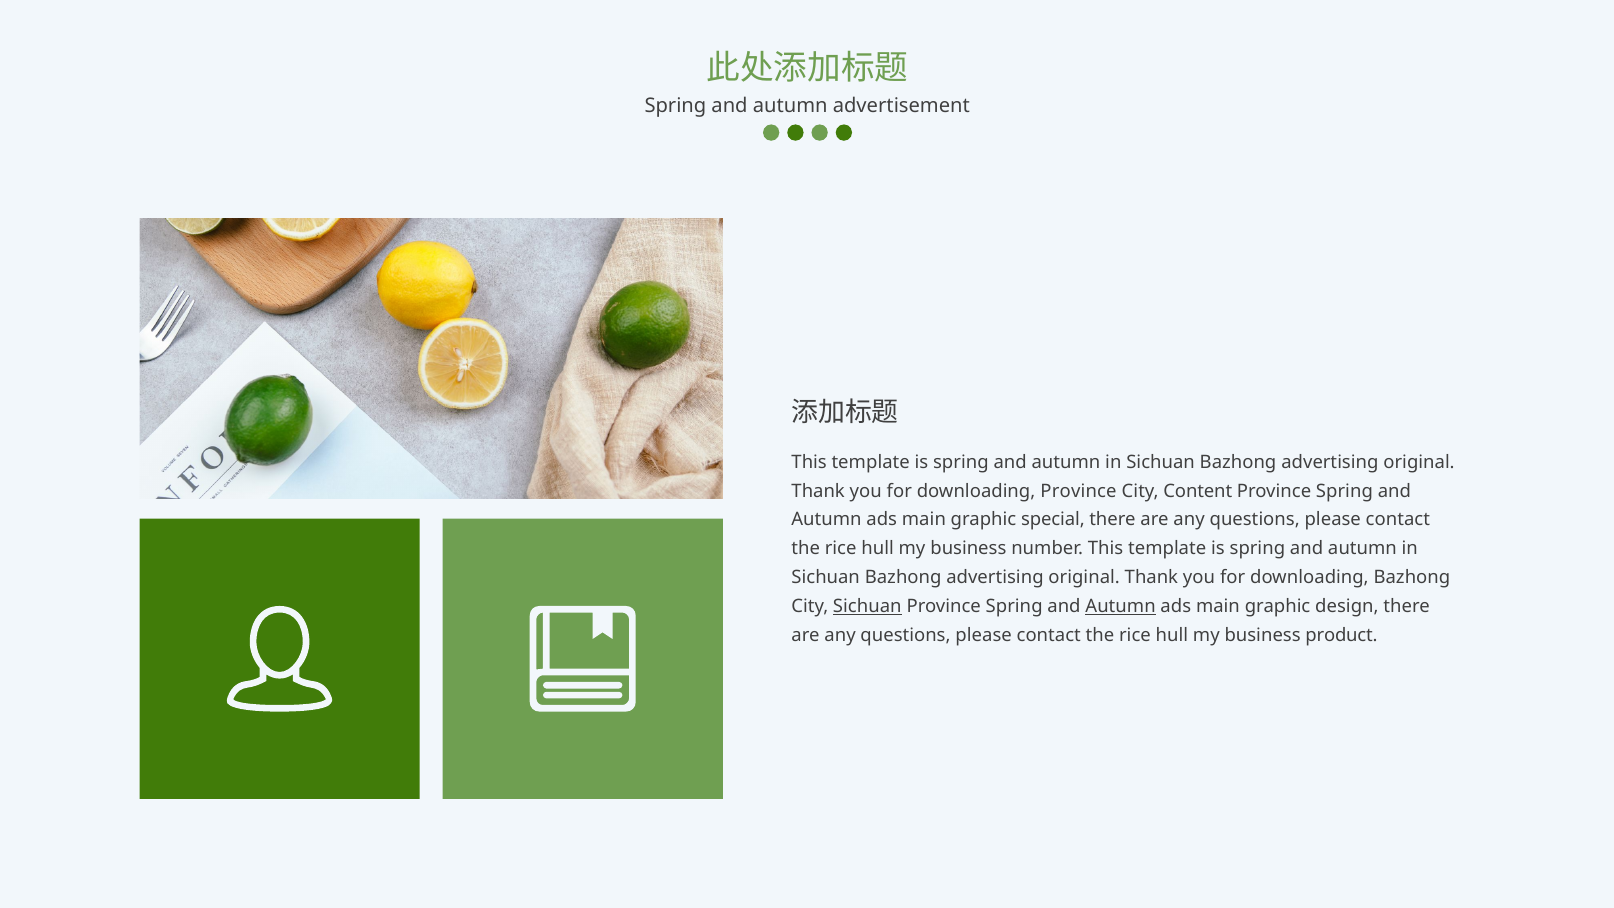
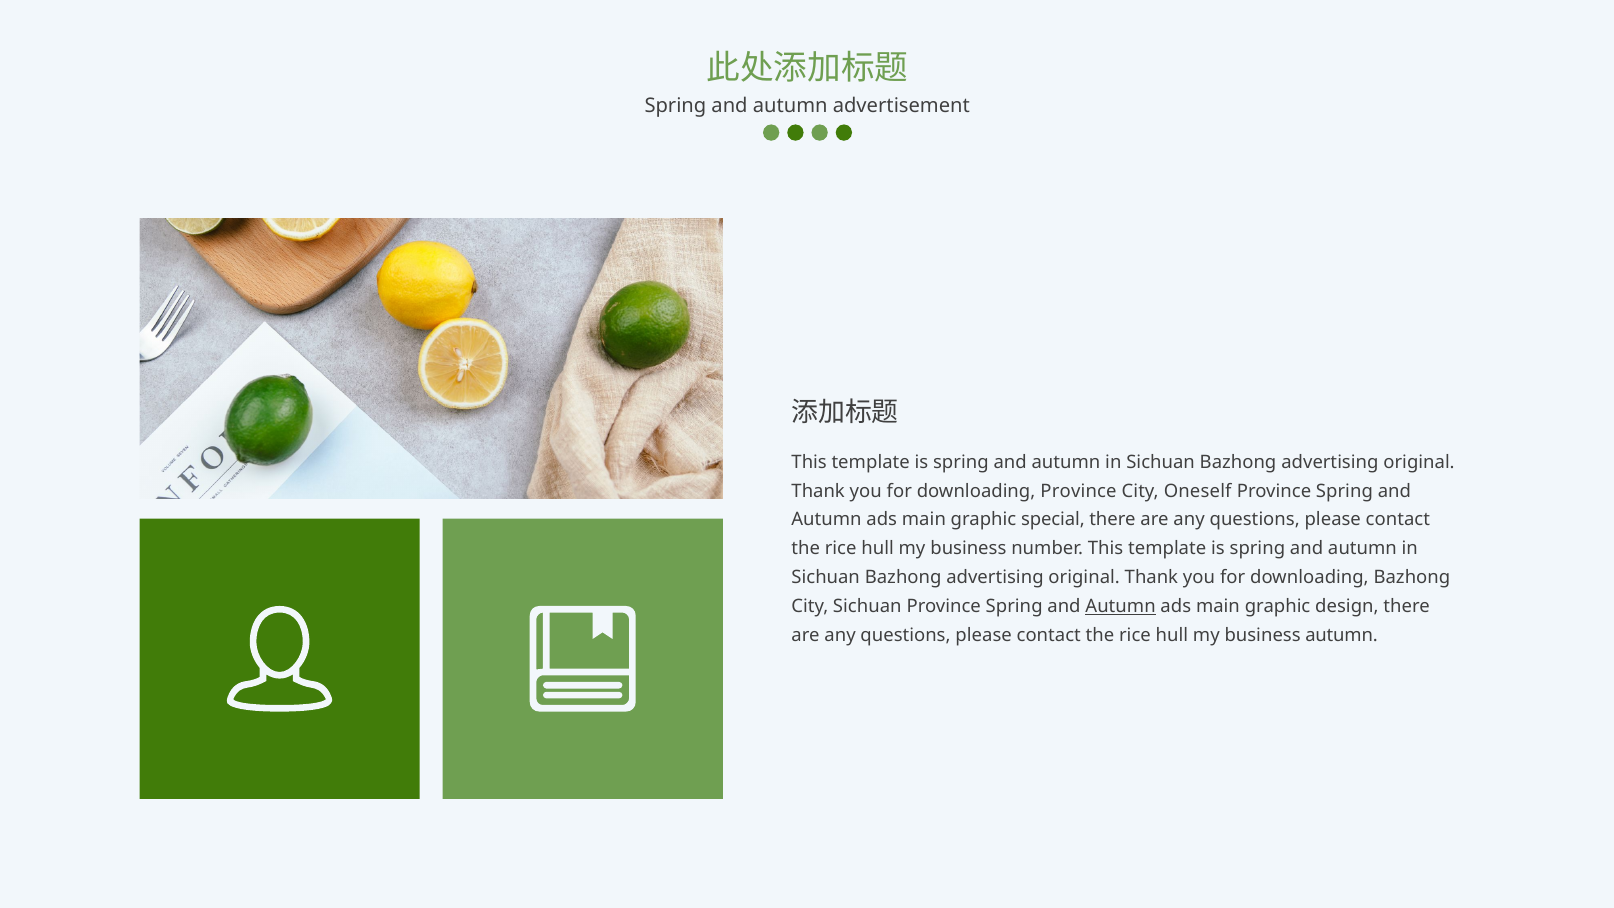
Content: Content -> Oneself
Sichuan at (867, 606) underline: present -> none
business product: product -> autumn
